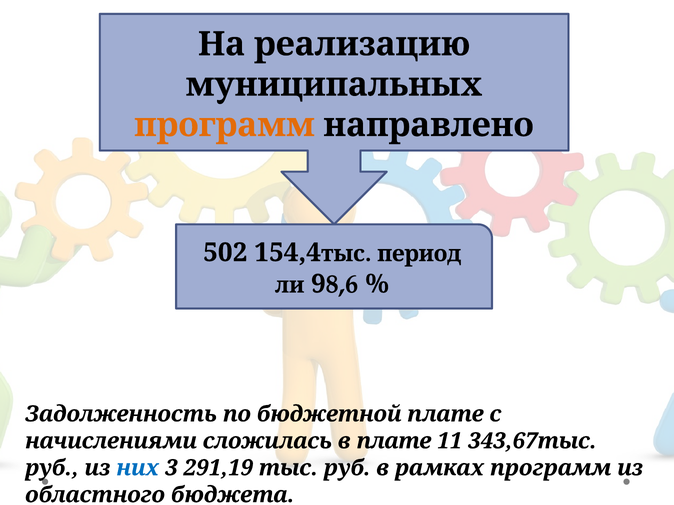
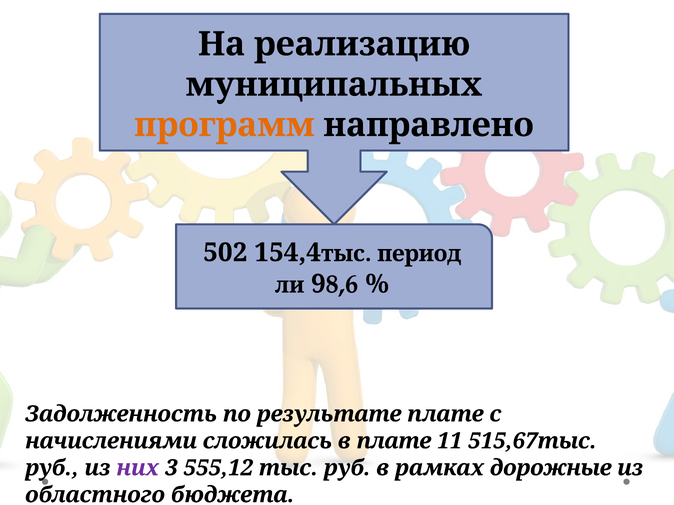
бюджетной: бюджетной -> результате
343,67тыс: 343,67тыс -> 515,67тыс
них colour: blue -> purple
291,19: 291,19 -> 555,12
рамках программ: программ -> дорожные
